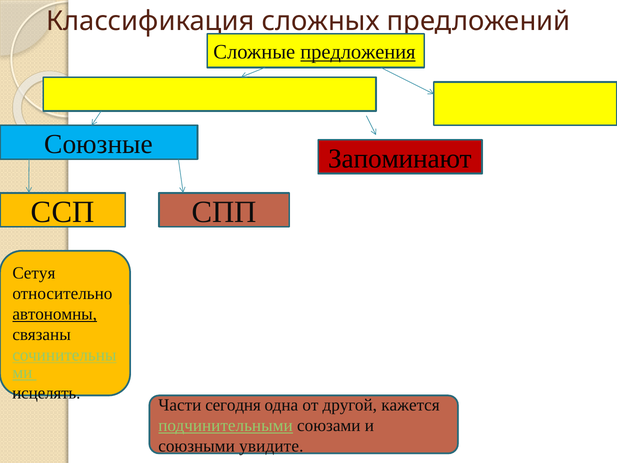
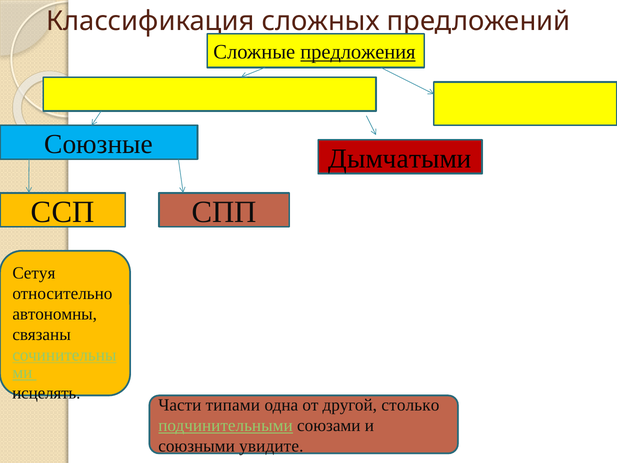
Запоминают: Запоминают -> Дымчатыми
автономны underline: present -> none
сегодня: сегодня -> типами
кажется: кажется -> столько
